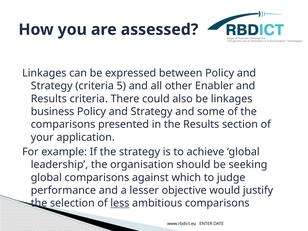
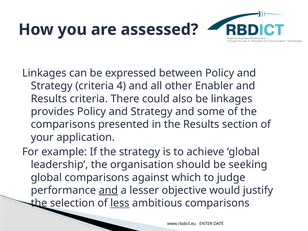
5: 5 -> 4
business: business -> provides
and at (108, 190) underline: none -> present
